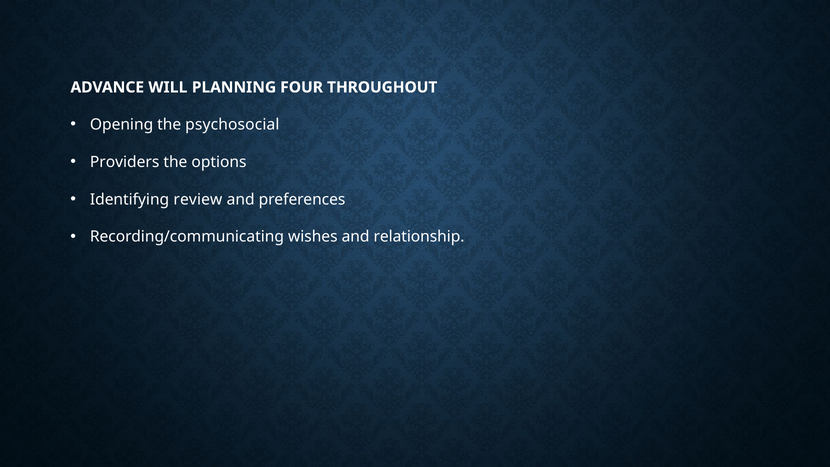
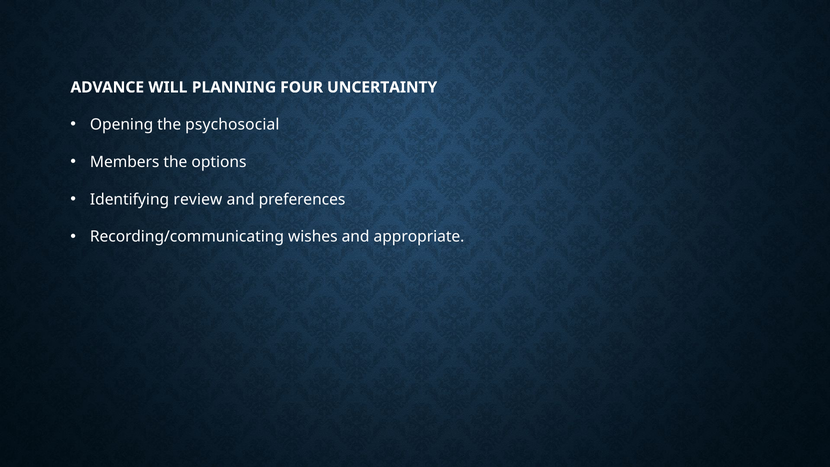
THROUGHOUT: THROUGHOUT -> UNCERTAINTY
Providers: Providers -> Members
relationship: relationship -> appropriate
